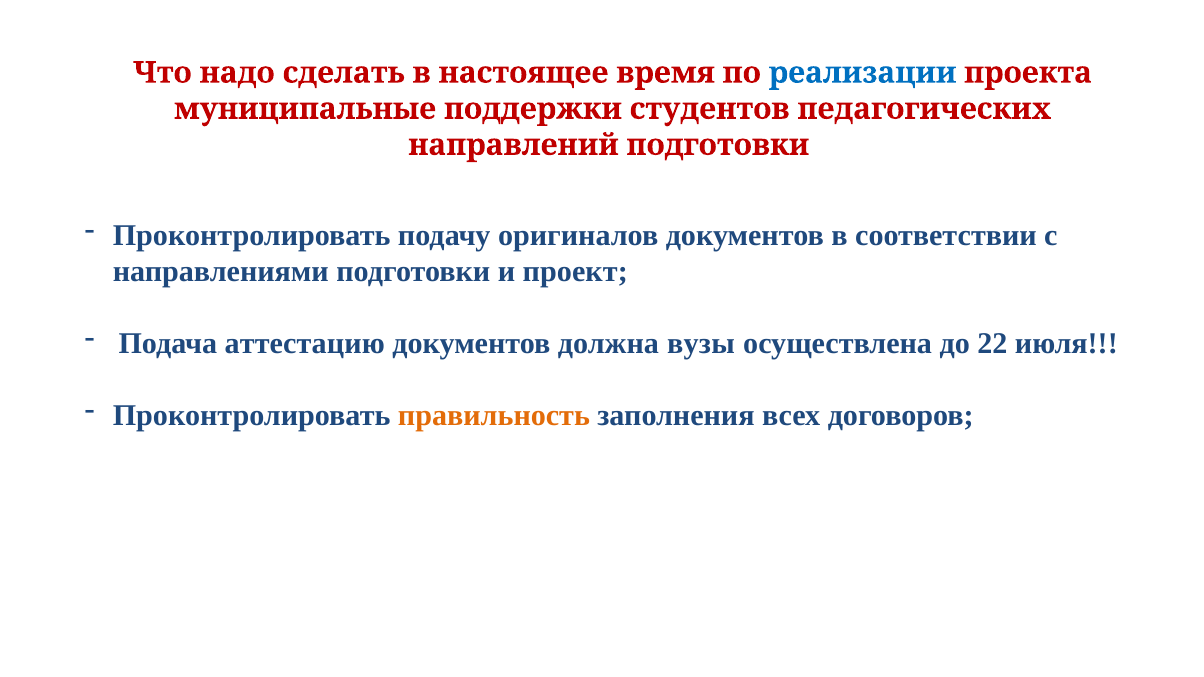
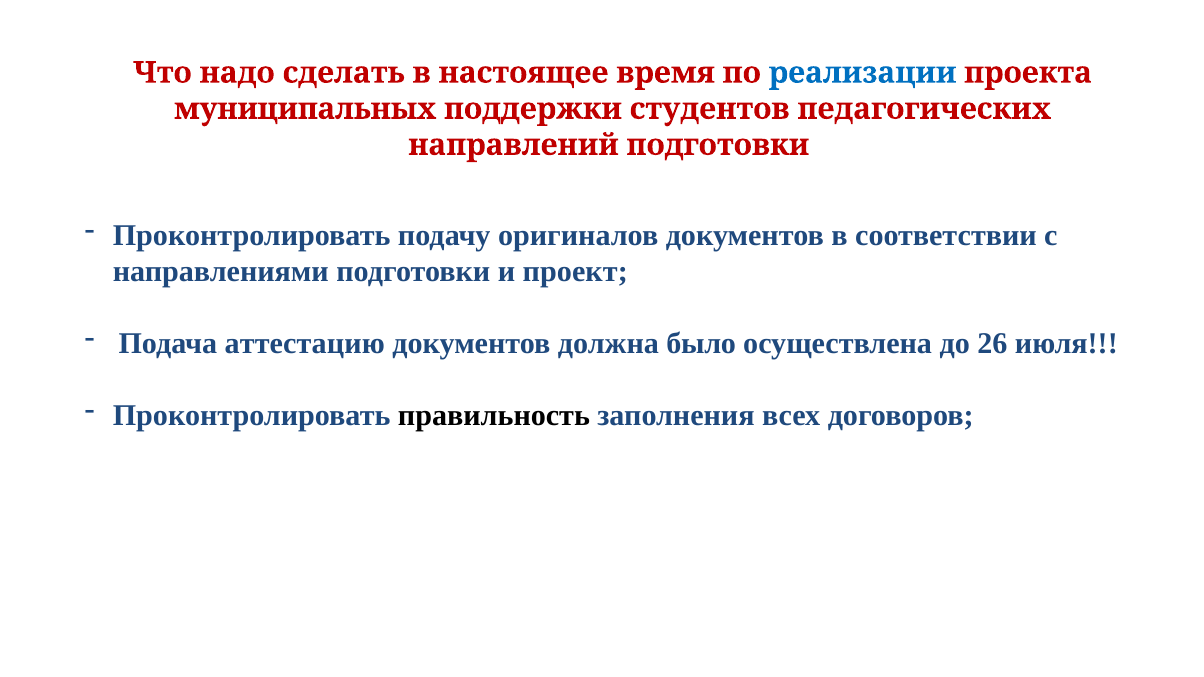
муниципальные: муниципальные -> муниципальных
вузы: вузы -> было
22: 22 -> 26
правильность colour: orange -> black
